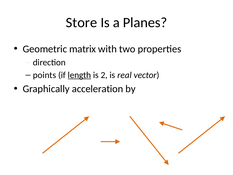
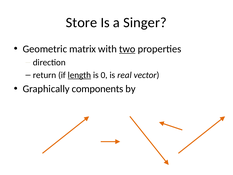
Planes: Planes -> Singer
two underline: none -> present
points: points -> return
2: 2 -> 0
acceleration: acceleration -> components
